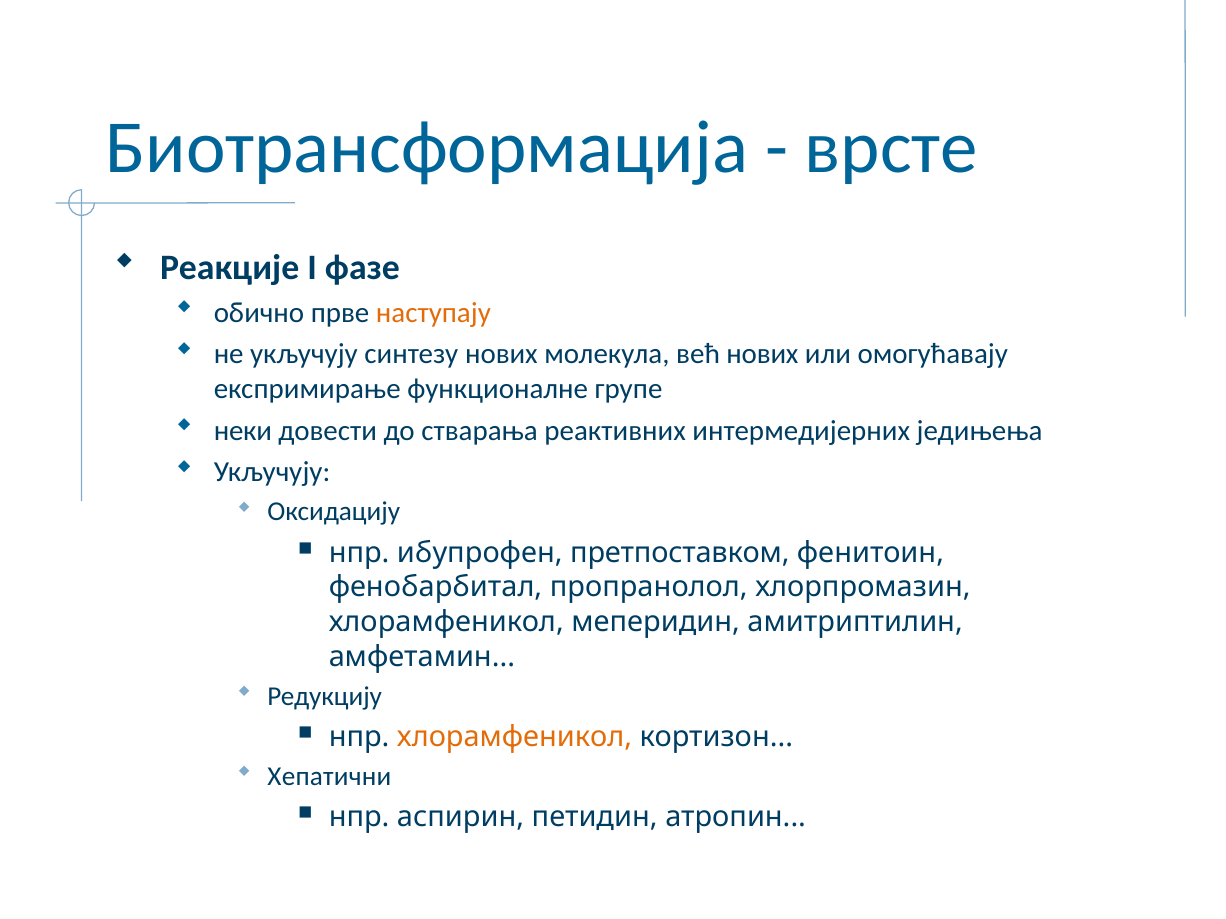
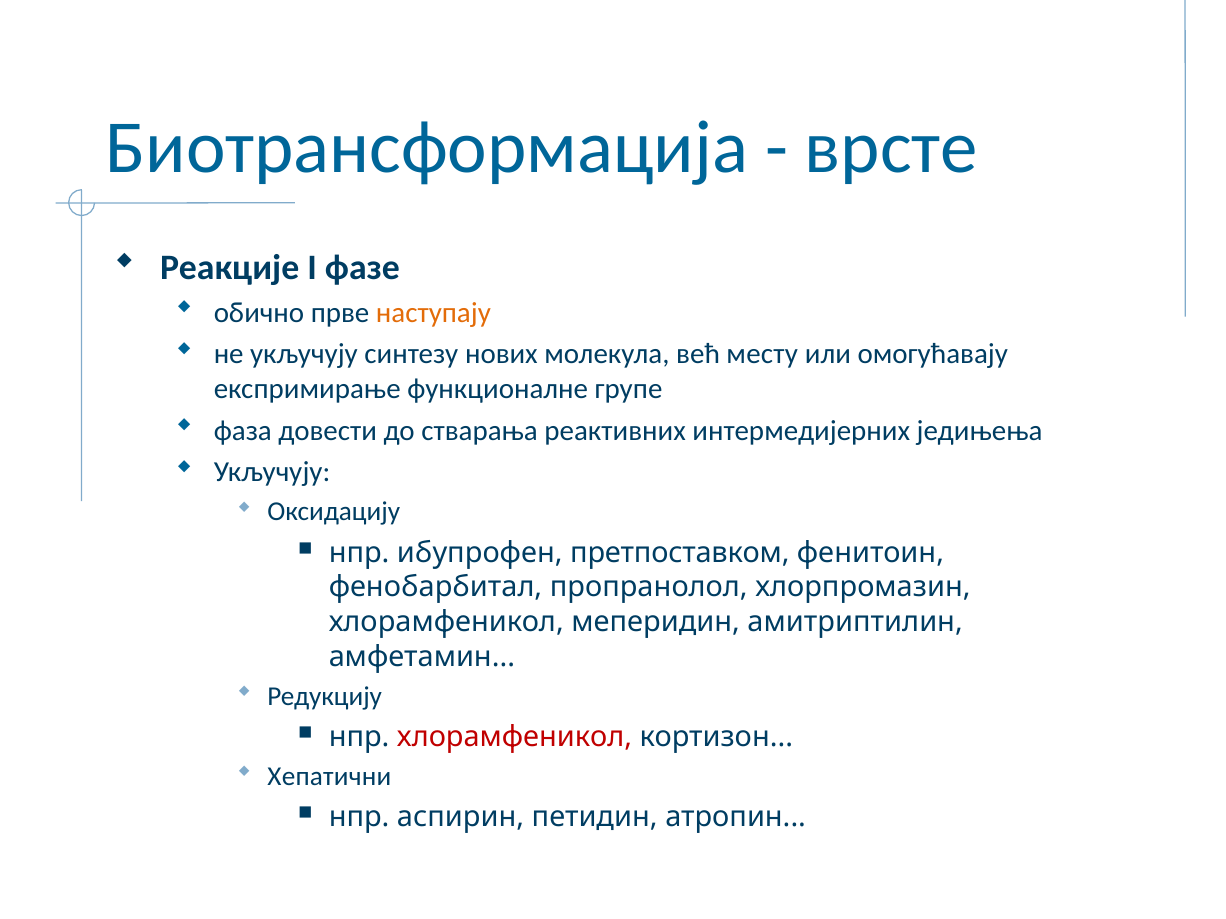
већ нових: нових -> месту
неки: неки -> фаза
хлорамфеникол at (515, 737) colour: orange -> red
